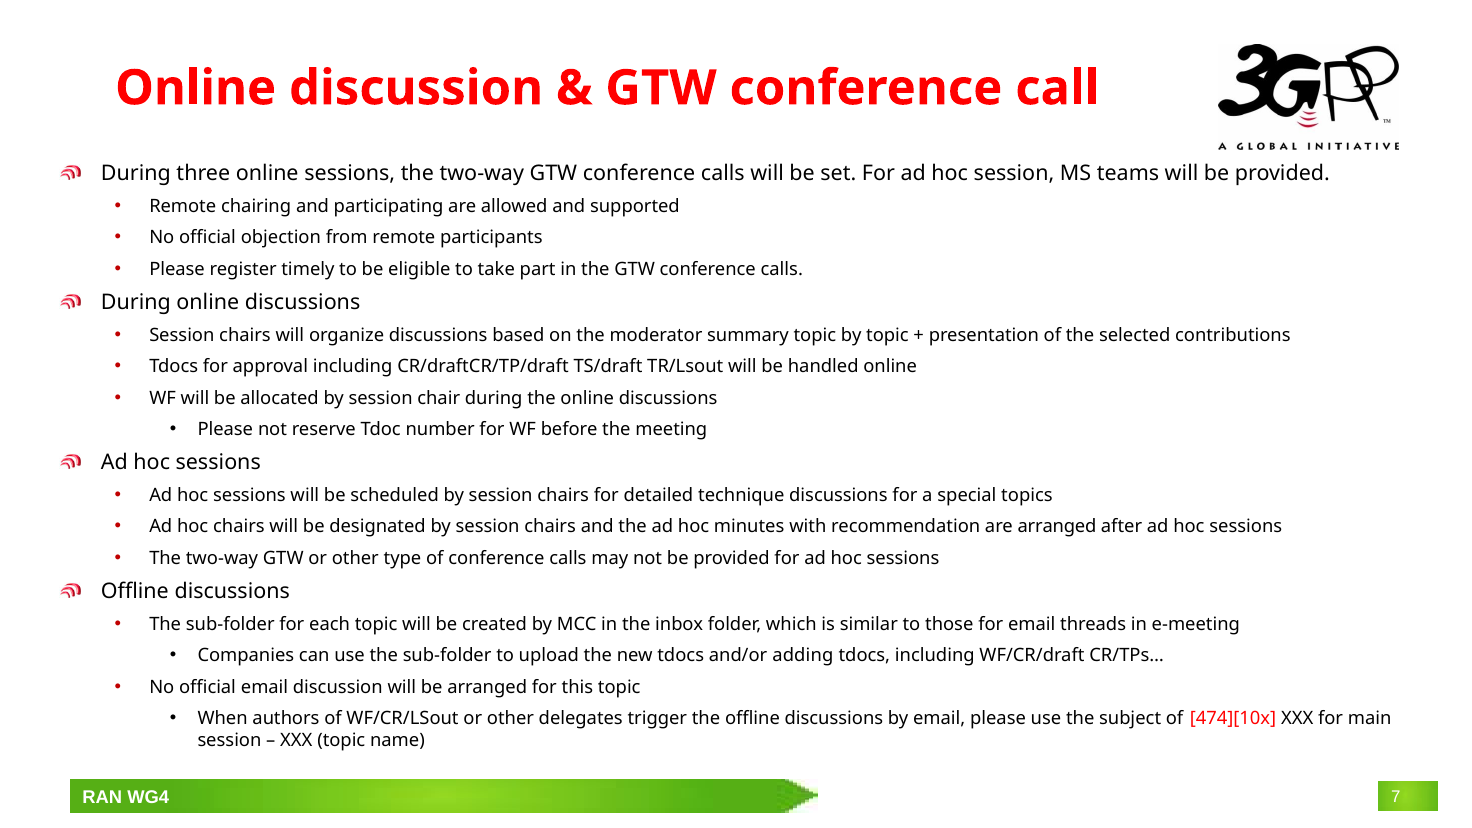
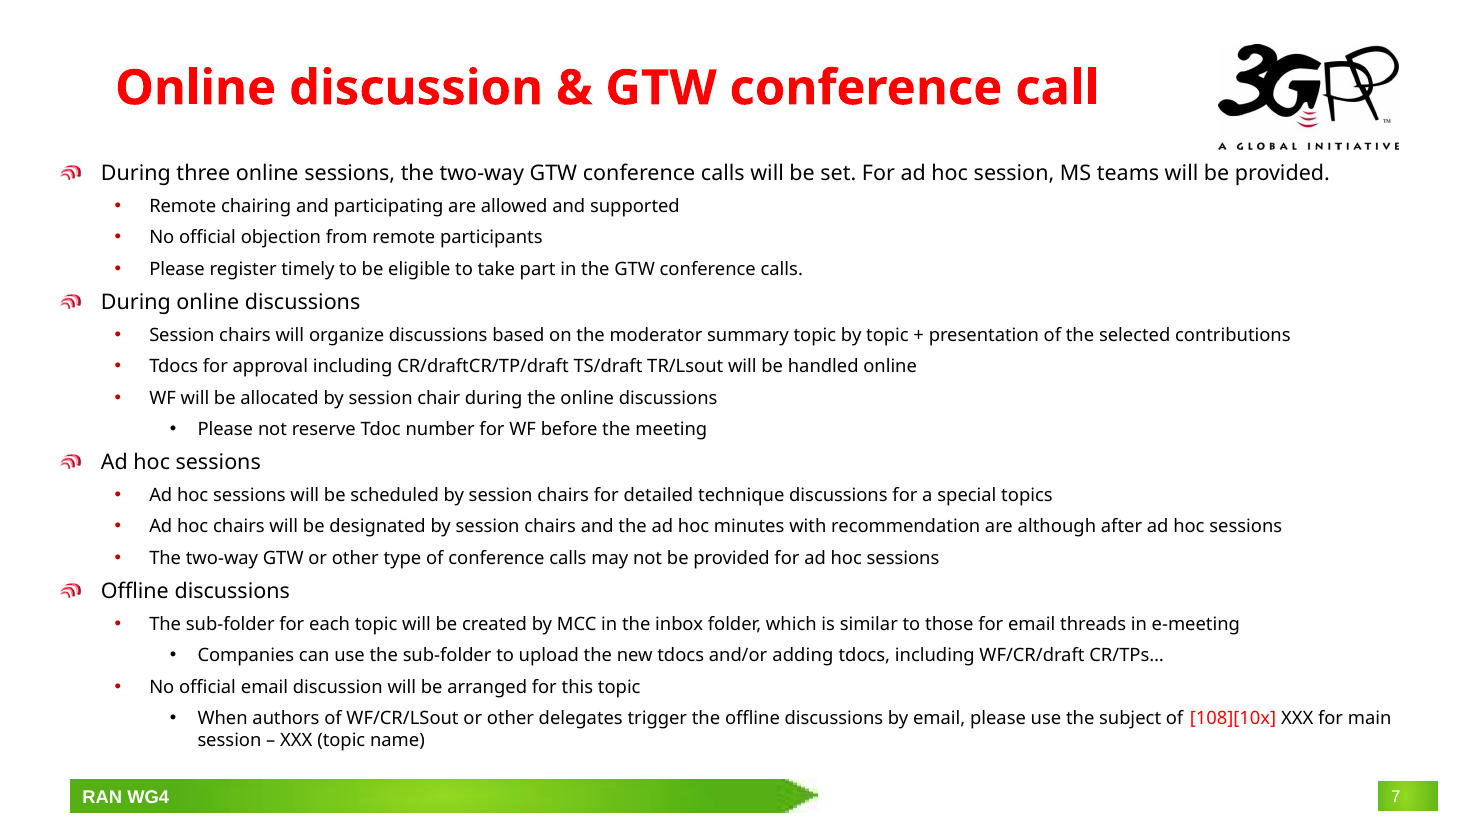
are arranged: arranged -> although
474][10x: 474][10x -> 108][10x
